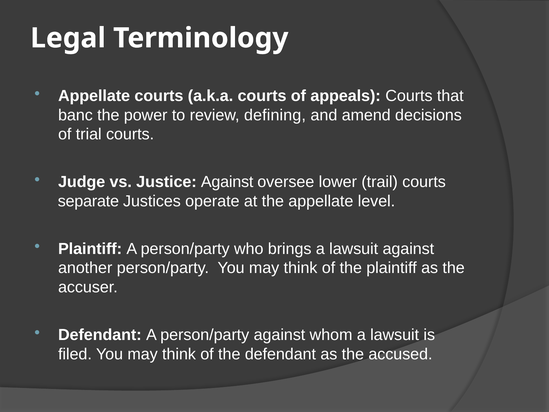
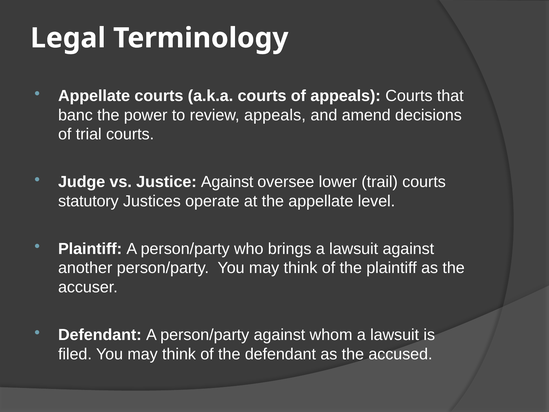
review defining: defining -> appeals
separate: separate -> statutory
